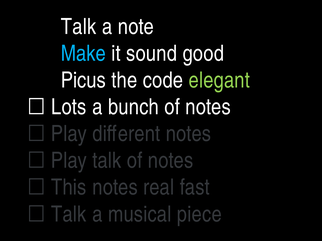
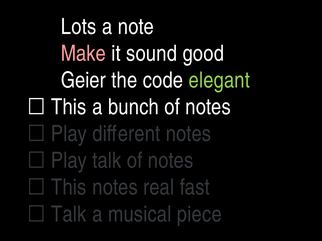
Talk at (79, 27): Talk -> Lots
Make colour: light blue -> pink
Picus: Picus -> Geier
Lots at (69, 107): Lots -> This
